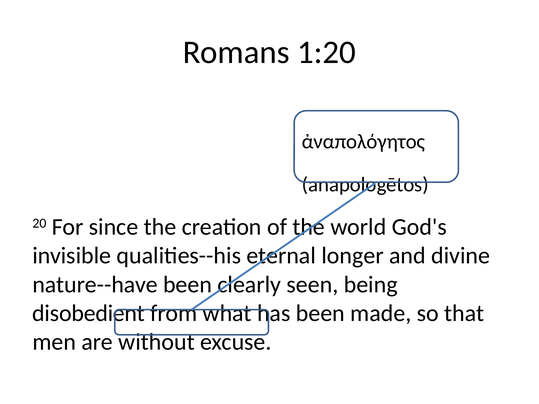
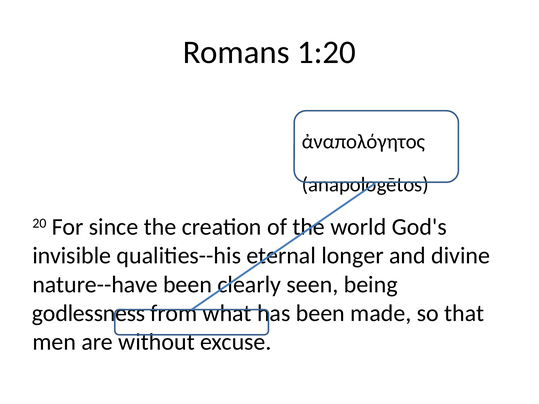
disobedient: disobedient -> godlessness
